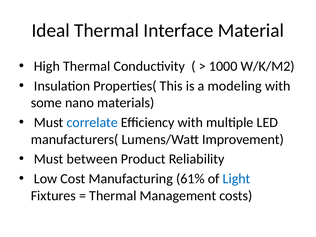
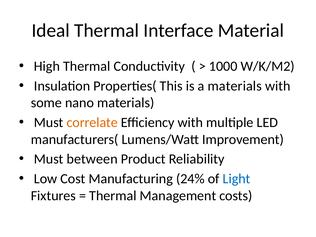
a modeling: modeling -> materials
correlate colour: blue -> orange
61%: 61% -> 24%
